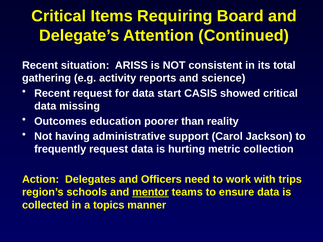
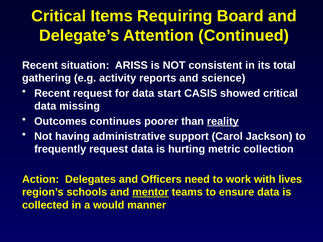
education: education -> continues
reality underline: none -> present
trips: trips -> lives
topics: topics -> would
